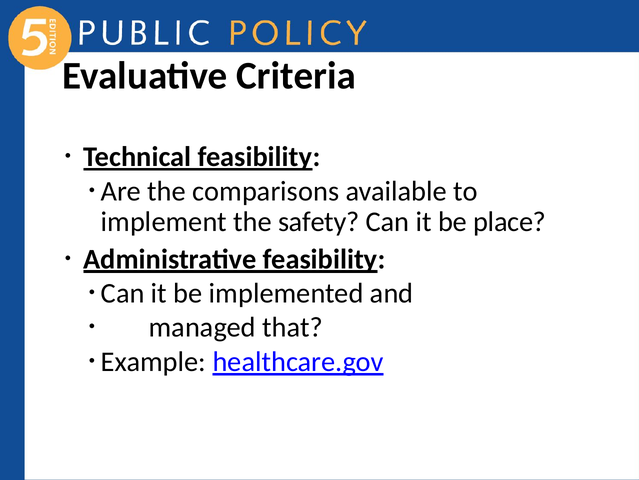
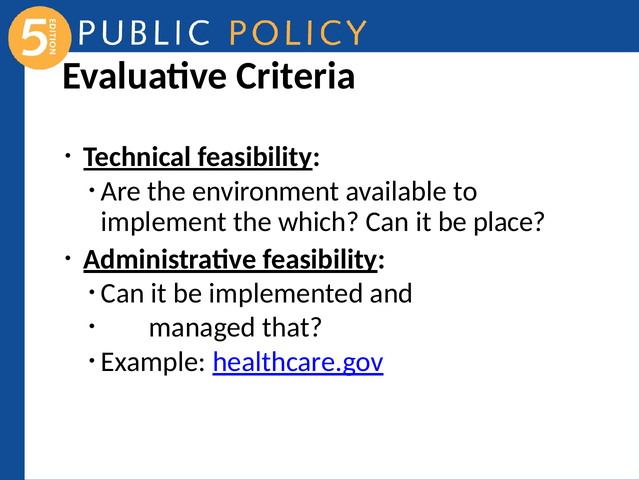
comparisons: comparisons -> environment
safety: safety -> which
